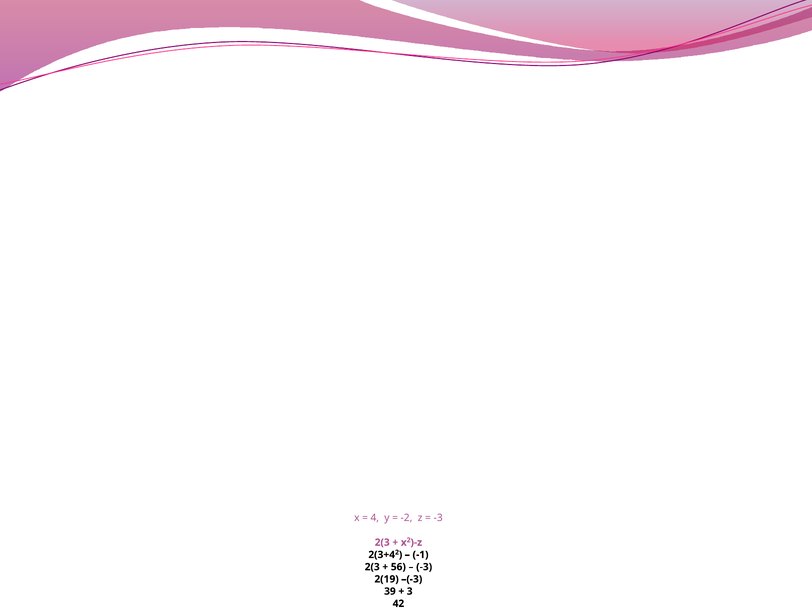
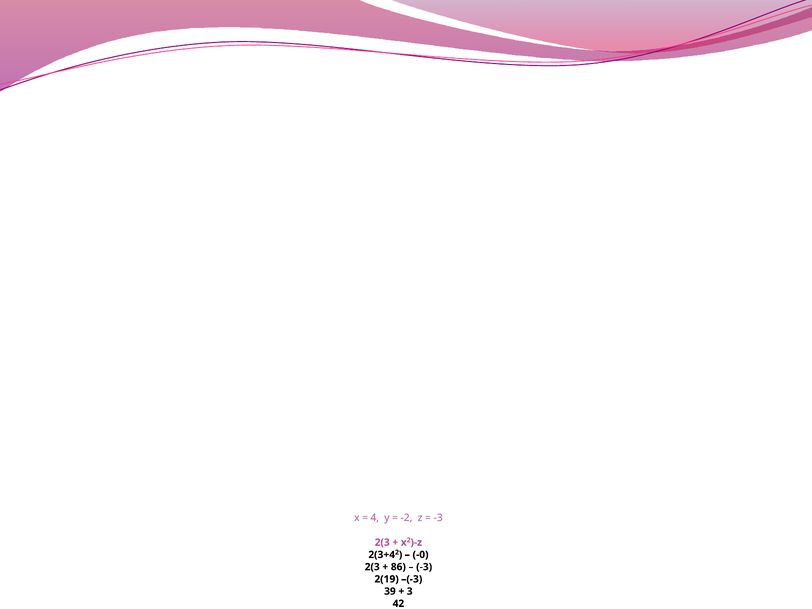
-1: -1 -> -0
56: 56 -> 86
